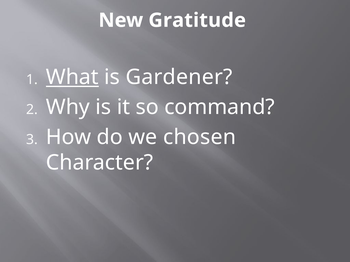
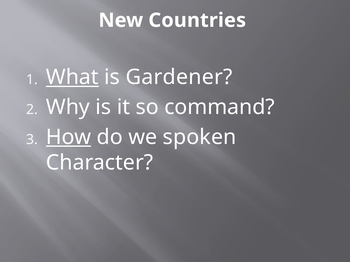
Gratitude: Gratitude -> Countries
How underline: none -> present
chosen: chosen -> spoken
